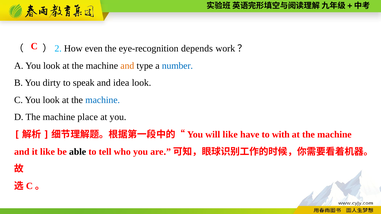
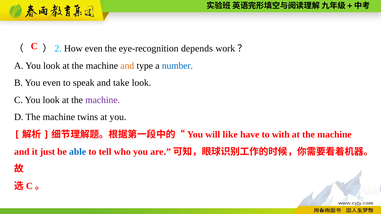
You dirty: dirty -> even
idea: idea -> take
machine at (103, 100) colour: blue -> purple
place: place -> twins
it like: like -> just
able colour: black -> blue
